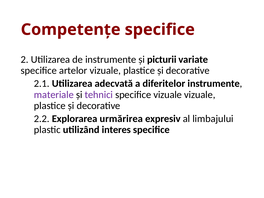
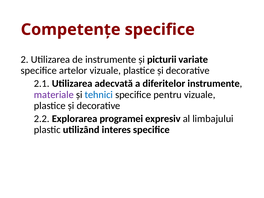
tehnici colour: purple -> blue
specifice vizuale: vizuale -> pentru
urmărirea: urmărirea -> programei
